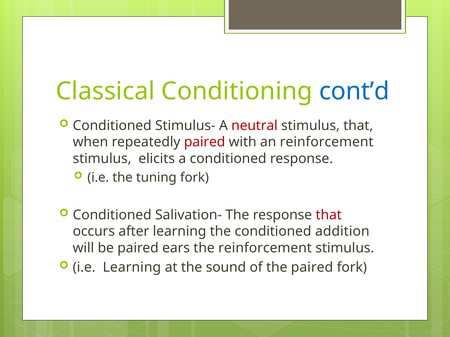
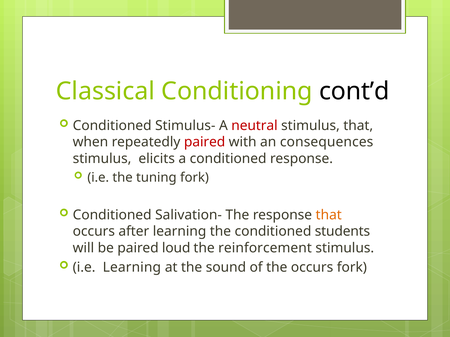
cont’d colour: blue -> black
an reinforcement: reinforcement -> consequences
that at (329, 215) colour: red -> orange
addition: addition -> students
ears: ears -> loud
the paired: paired -> occurs
